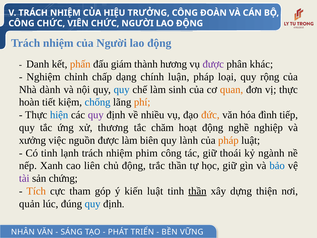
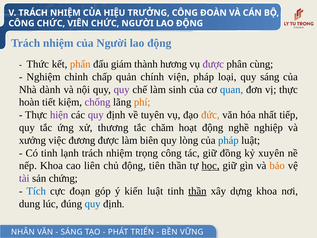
Danh: Danh -> Thức
khác: khác -> cùng
dạng: dạng -> quản
luận: luận -> viện
quy rộng: rộng -> sáng
quy at (122, 89) colour: blue -> purple
quan colour: orange -> blue
chống colour: blue -> purple
hiện colour: blue -> purple
nhiều: nhiều -> tuyên
đình: đình -> nhất
nguồn: nguồn -> đương
lành: lành -> lòng
pháp at (228, 140) colour: orange -> blue
phim: phim -> trọng
thoái: thoái -> đồng
ngành: ngành -> xuyên
nếp Xanh: Xanh -> Khoa
trắc: trắc -> tiên
học underline: none -> present
bảo colour: blue -> orange
Tích colour: orange -> blue
tham: tham -> đoạn
dựng thiện: thiện -> khoa
quản: quản -> dung
